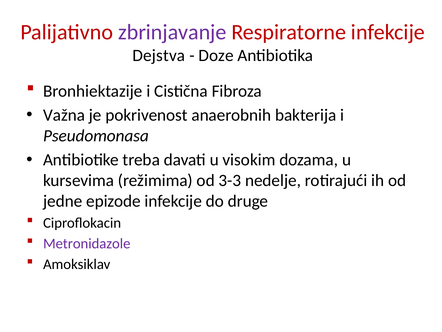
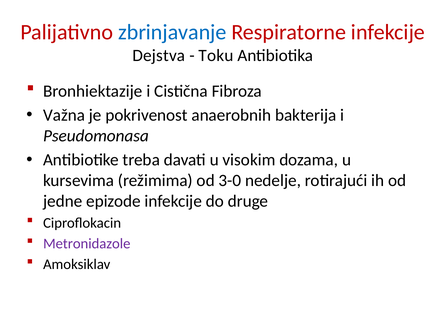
zbrinjavanje colour: purple -> blue
Doze: Doze -> Toku
3-3: 3-3 -> 3-0
